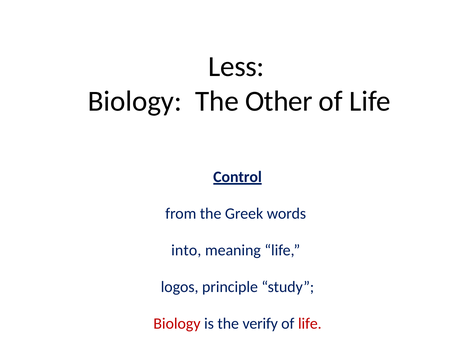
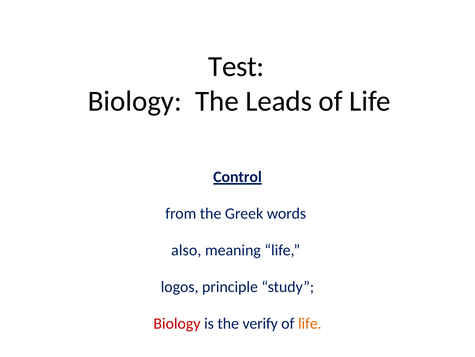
Less: Less -> Test
Other: Other -> Leads
into: into -> also
life at (310, 323) colour: red -> orange
